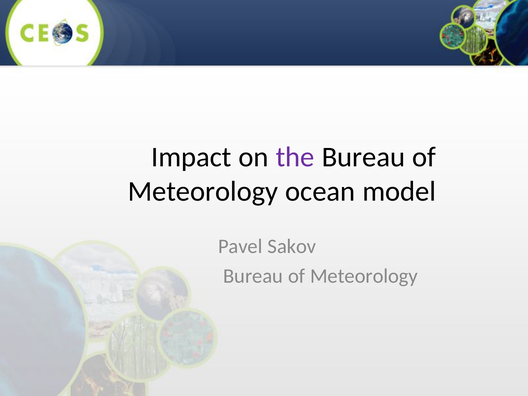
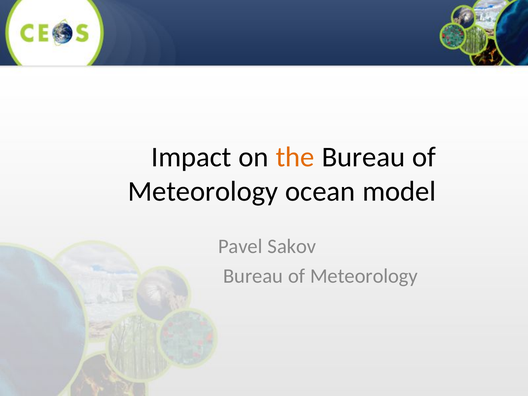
the colour: purple -> orange
